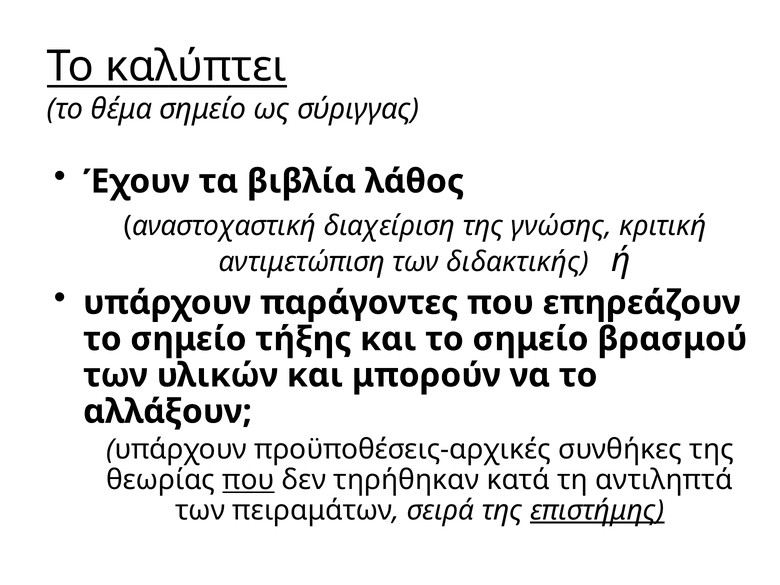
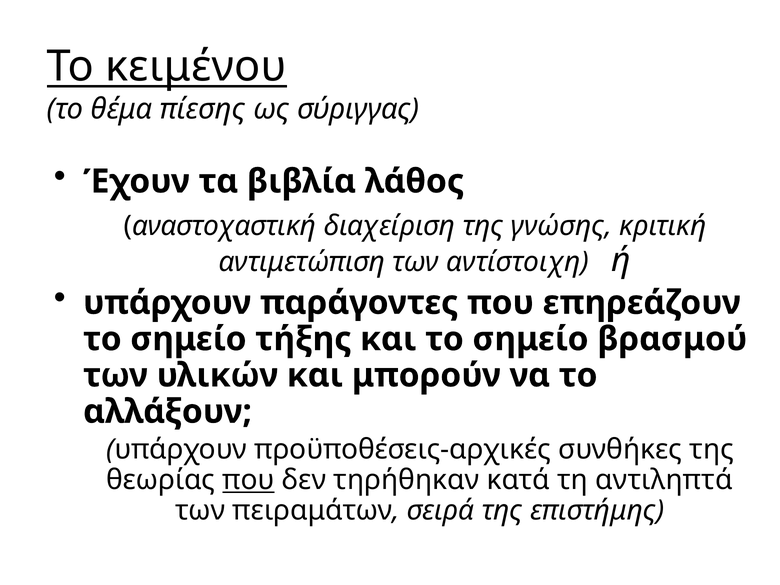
καλύπτει: καλύπτει -> κειμένου
θέμα σημείο: σημείο -> πίεσης
διδακτικής: διδακτικής -> αντίστοιχη
επιστήμης underline: present -> none
